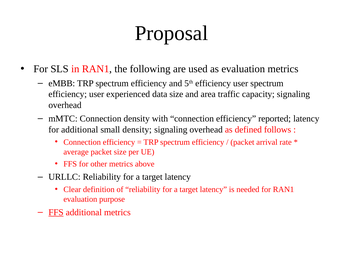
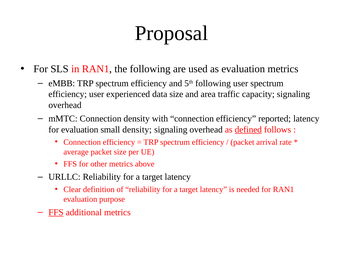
5th efficiency: efficiency -> following
for additional: additional -> evaluation
defined underline: none -> present
